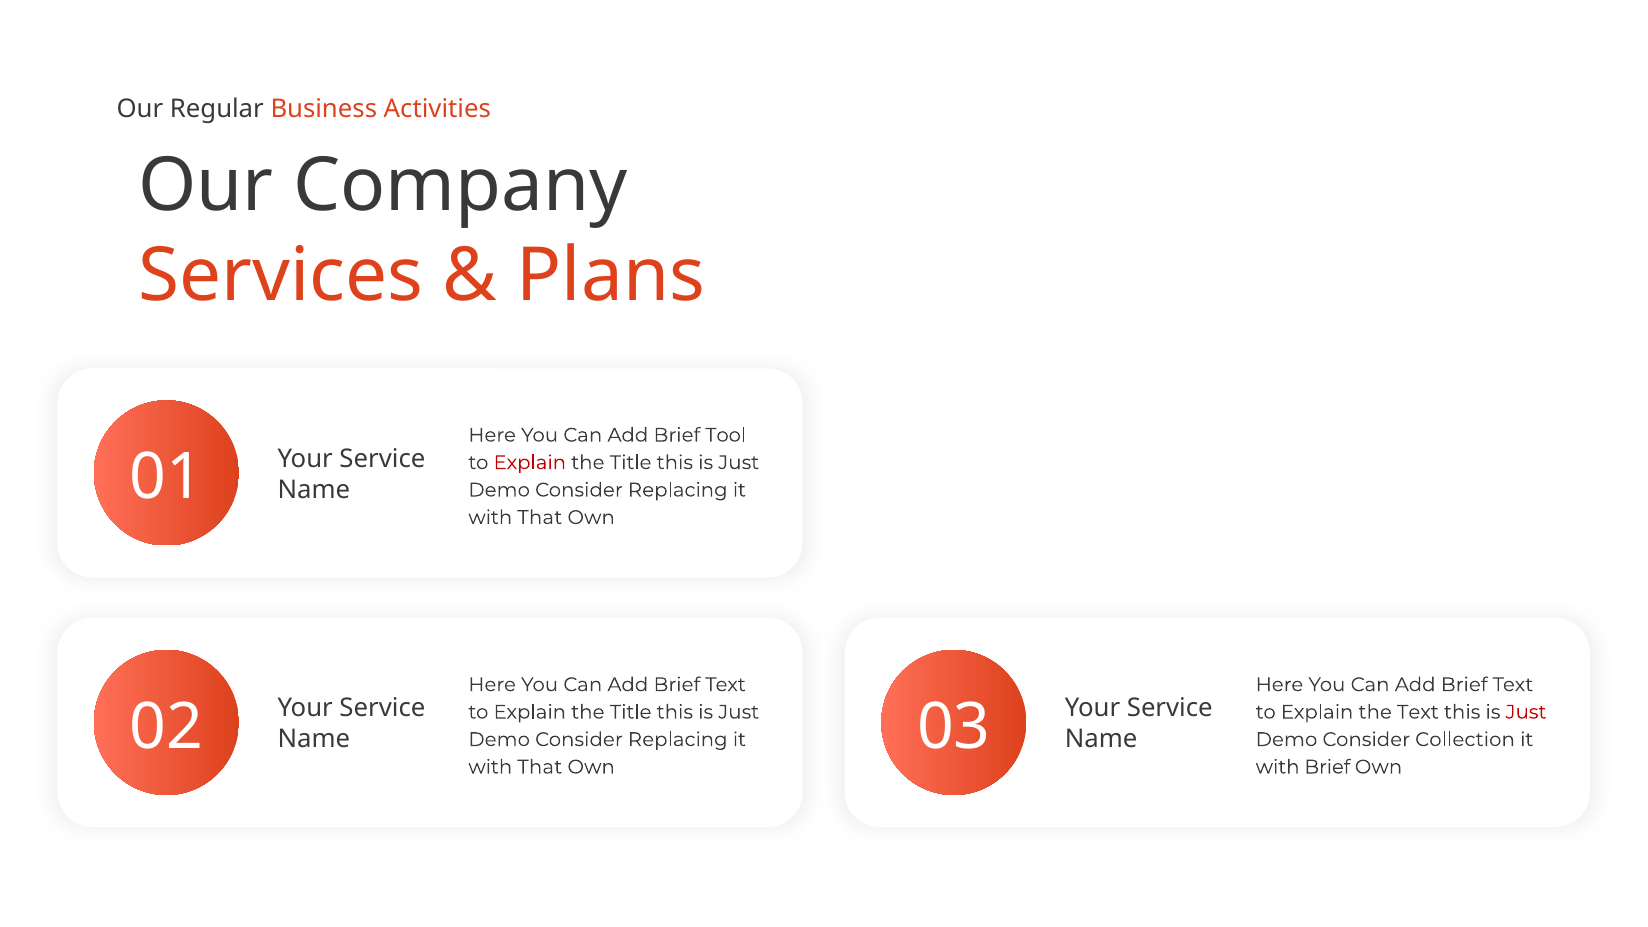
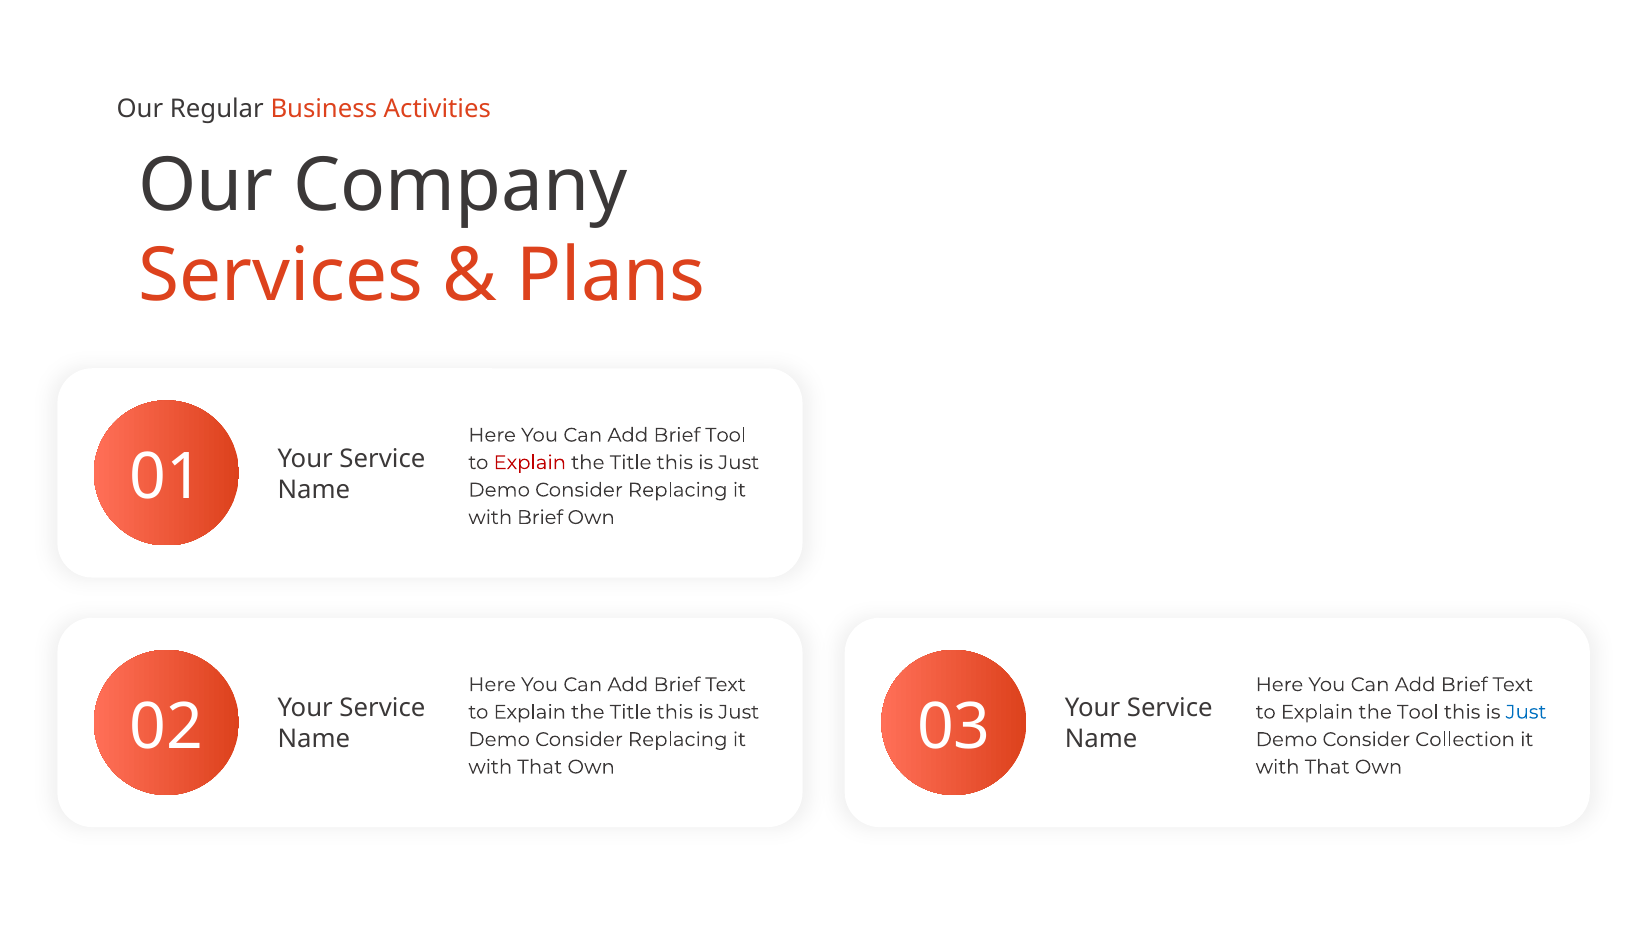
That at (540, 517): That -> Brief
the Text: Text -> Tool
Just at (1526, 712) colour: red -> blue
Brief at (1327, 767): Brief -> That
